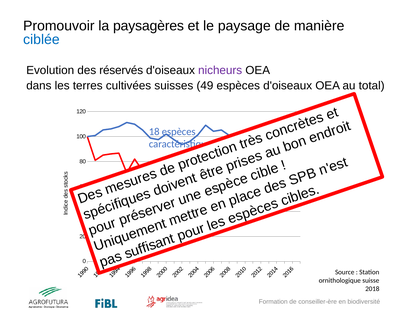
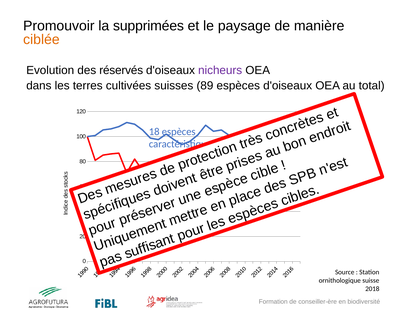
paysagères: paysagères -> supprimées
ciblée colour: blue -> orange
49: 49 -> 89
